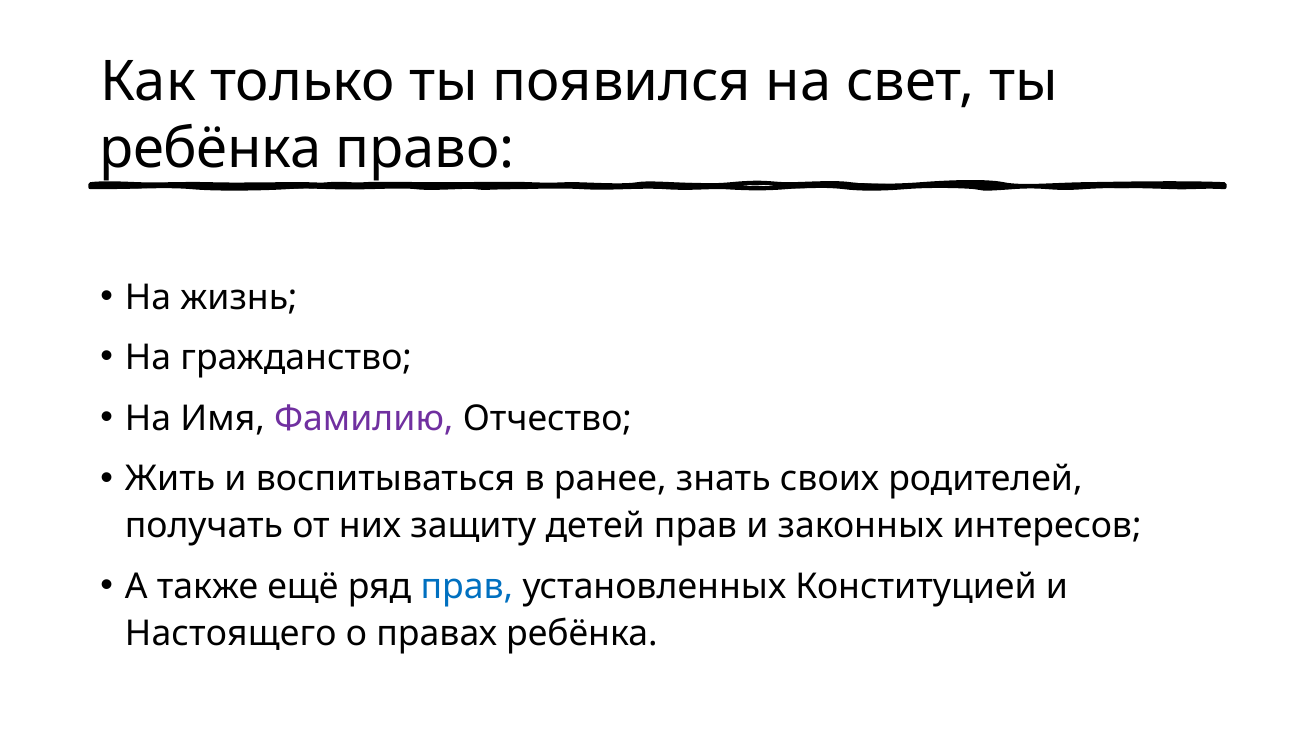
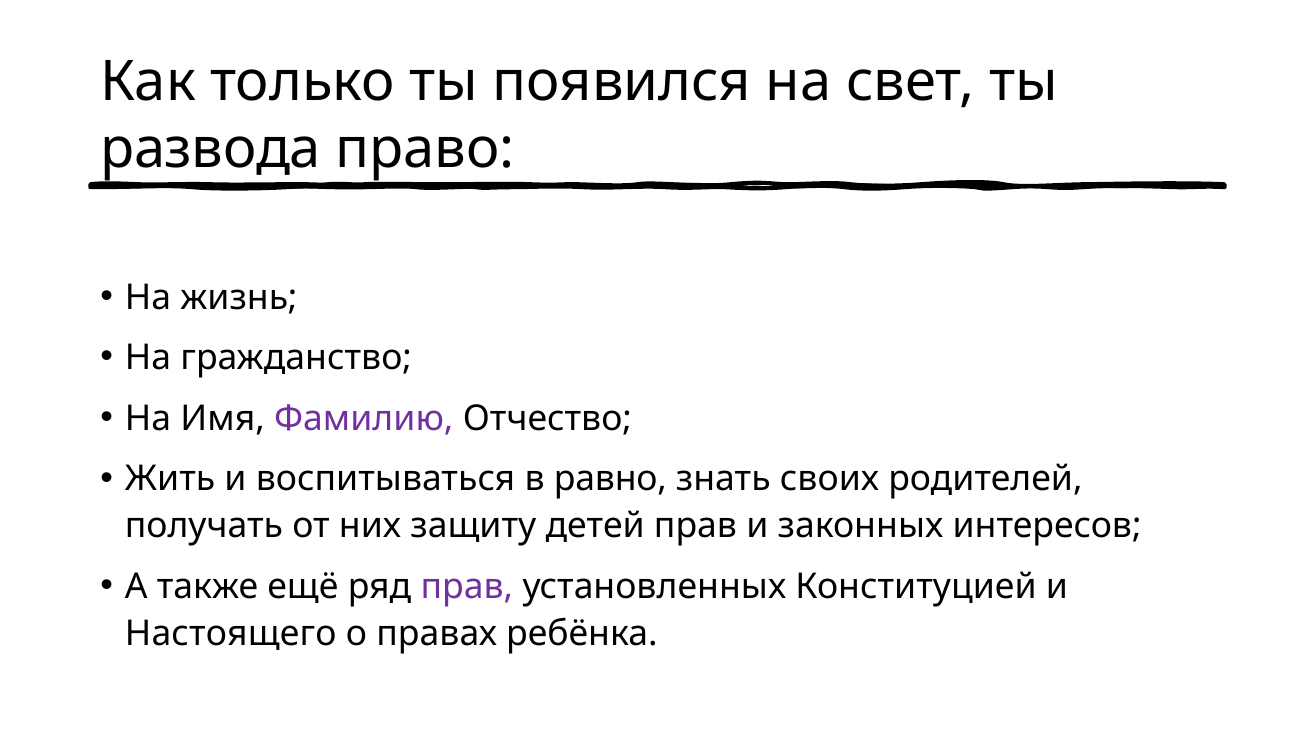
ребёнка at (211, 149): ребёнка -> развода
ранее: ранее -> равно
прав at (467, 587) colour: blue -> purple
